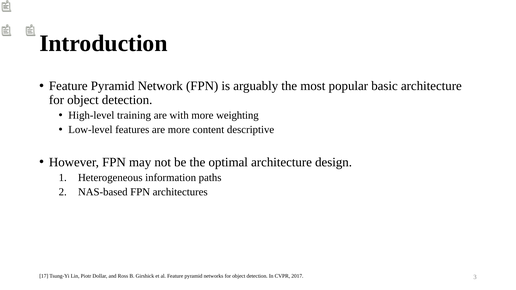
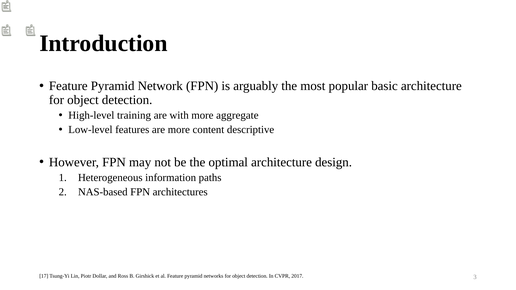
weighting: weighting -> aggregate
